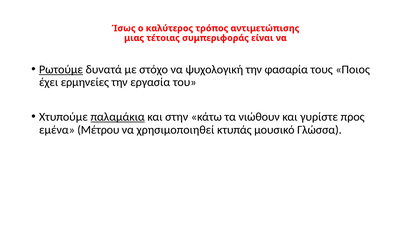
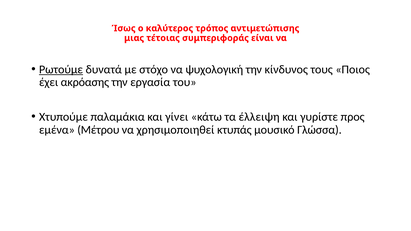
φασαρία: φασαρία -> κίνδυνος
ερμηνείες: ερμηνείες -> ακρόασης
παλαμάκια underline: present -> none
στην: στην -> γίνει
νιώθουν: νιώθουν -> έλλειψη
